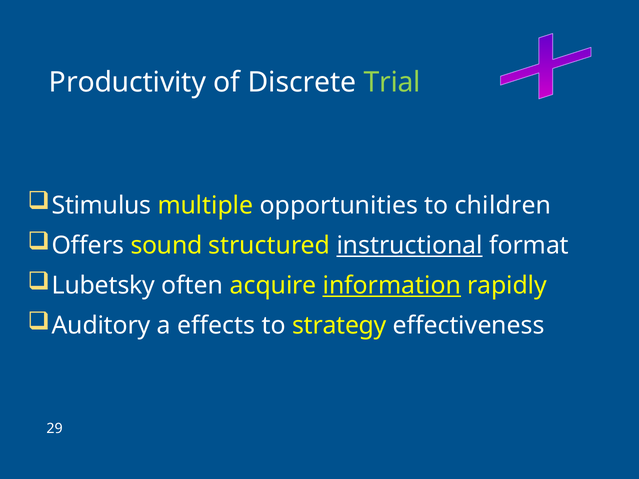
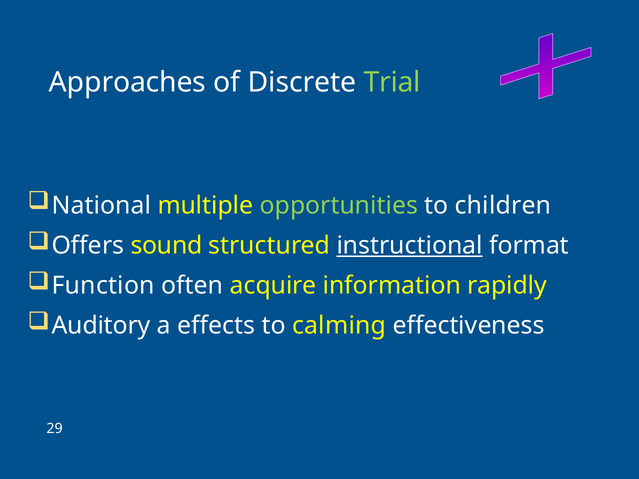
Productivity: Productivity -> Approaches
Stimulus: Stimulus -> National
opportunities colour: white -> light green
Lubetsky: Lubetsky -> Function
information underline: present -> none
strategy: strategy -> calming
